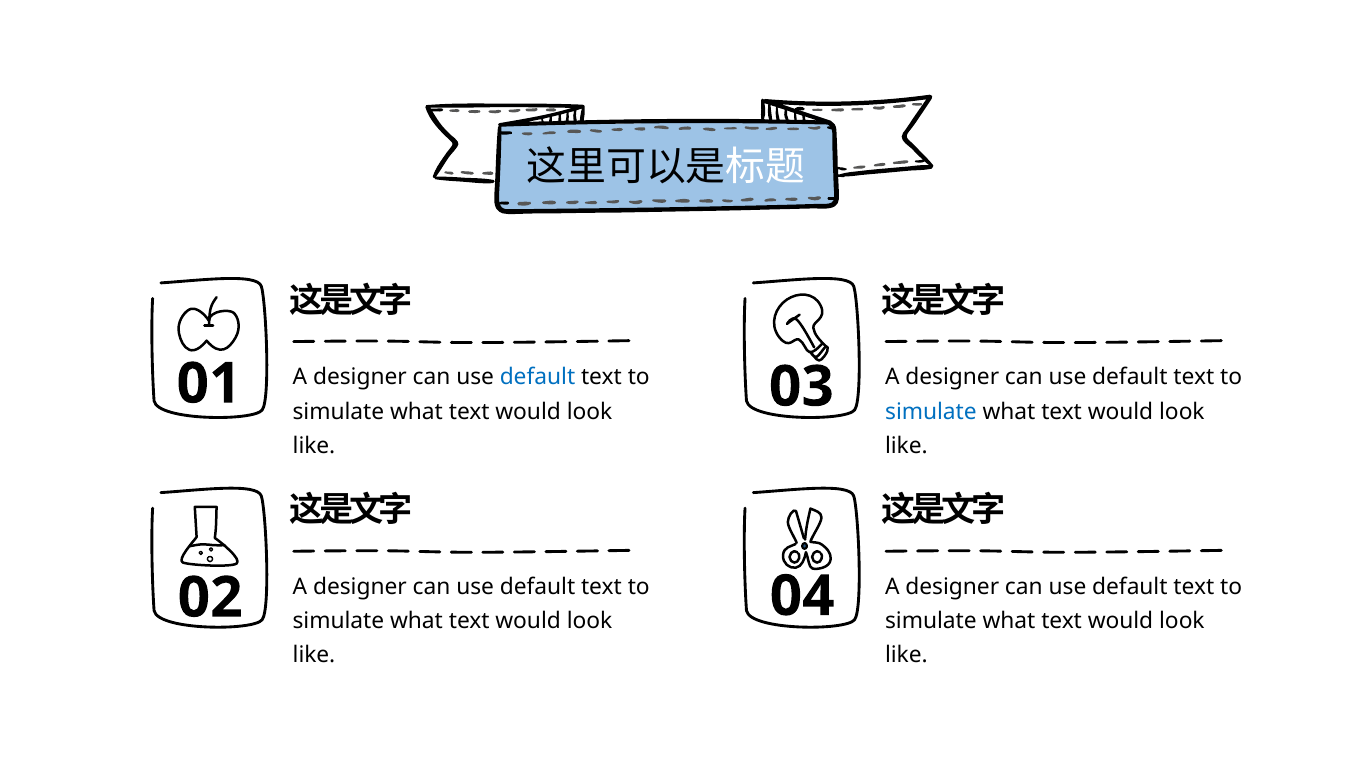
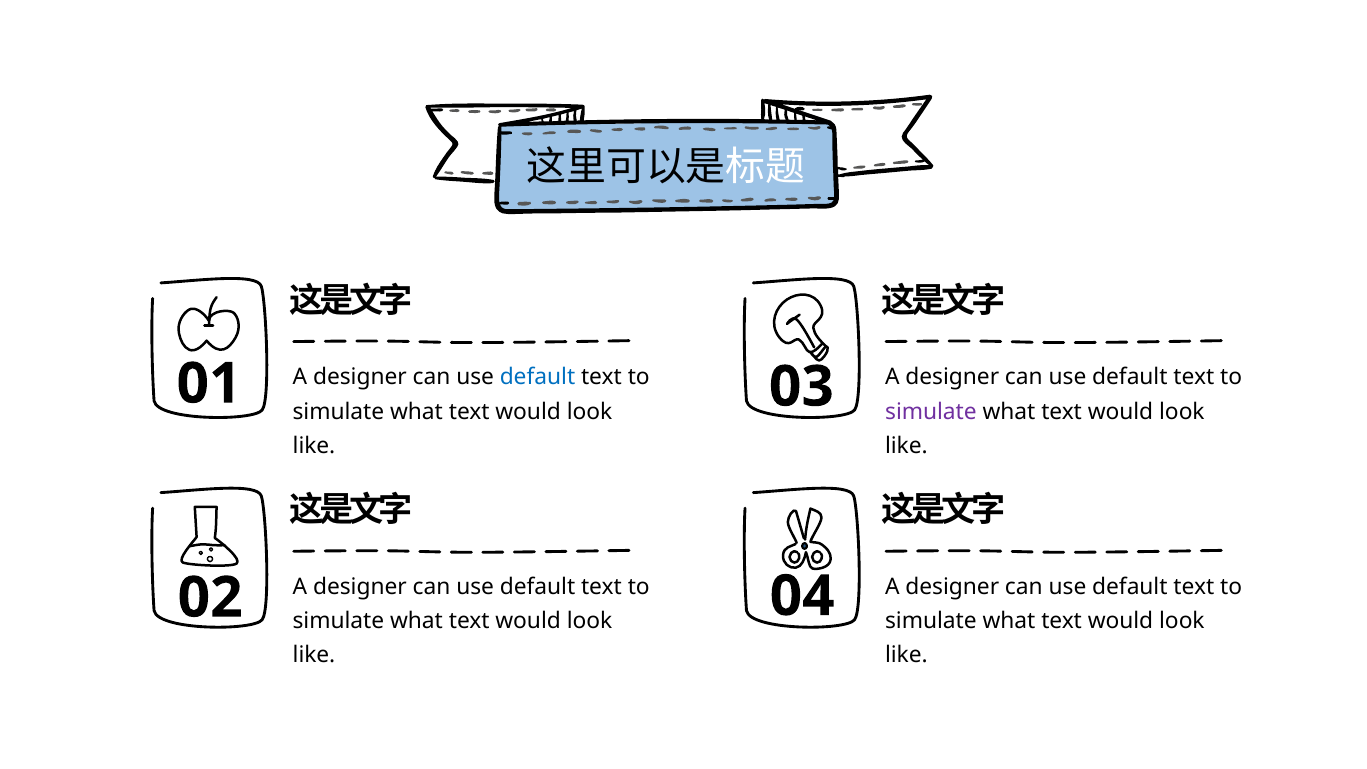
simulate at (931, 412) colour: blue -> purple
